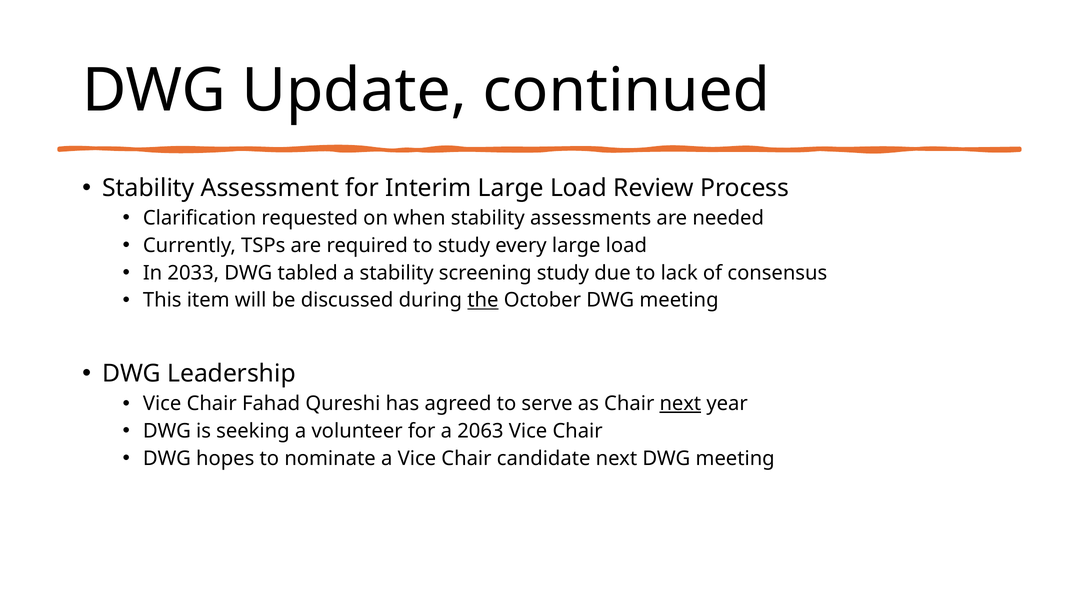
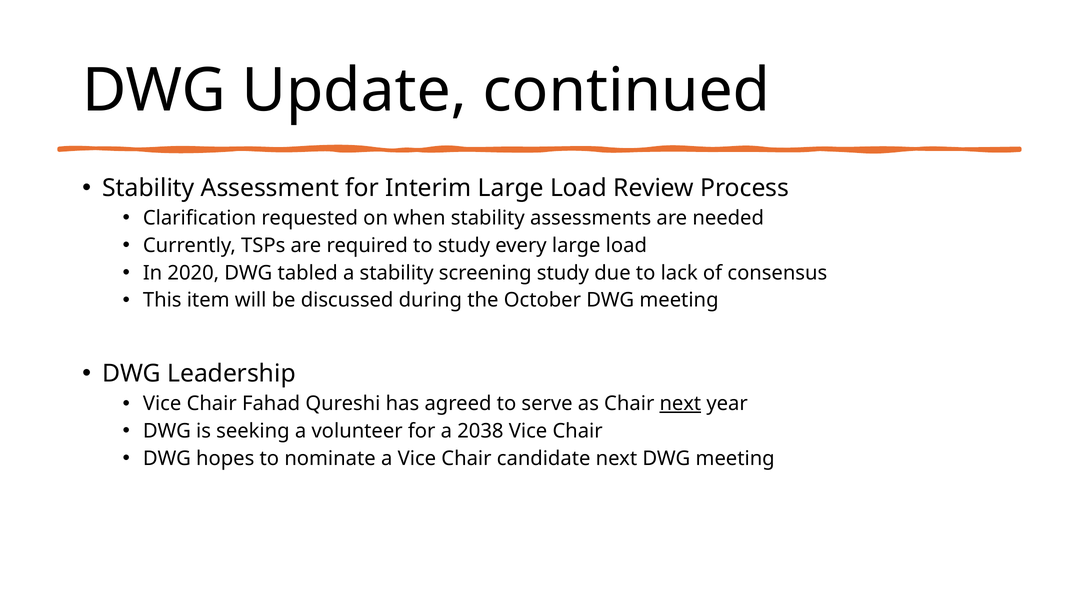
2033: 2033 -> 2020
the underline: present -> none
2063: 2063 -> 2038
